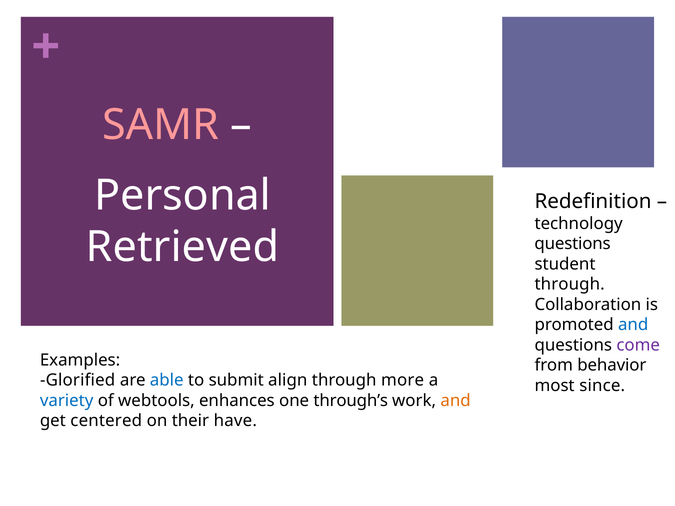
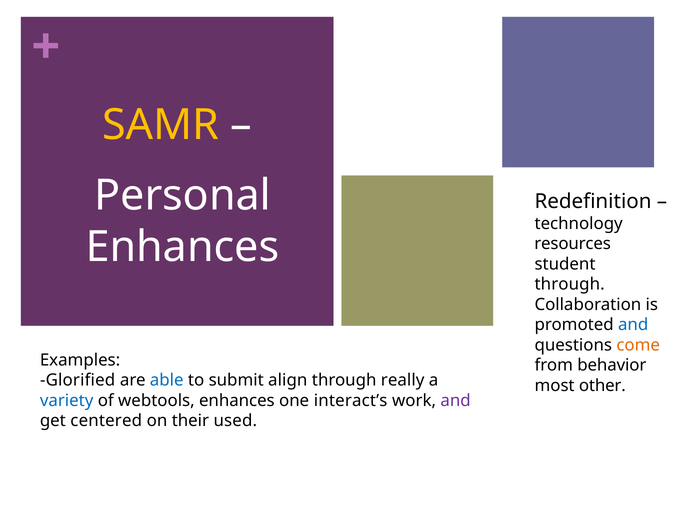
SAMR colour: pink -> yellow
Retrieved at (183, 247): Retrieved -> Enhances
questions at (573, 244): questions -> resources
come colour: purple -> orange
more: more -> really
since: since -> other
through’s: through’s -> interact’s
and at (456, 401) colour: orange -> purple
have: have -> used
